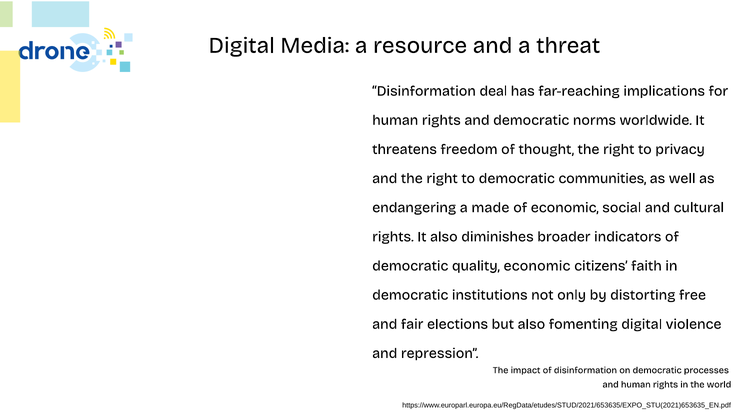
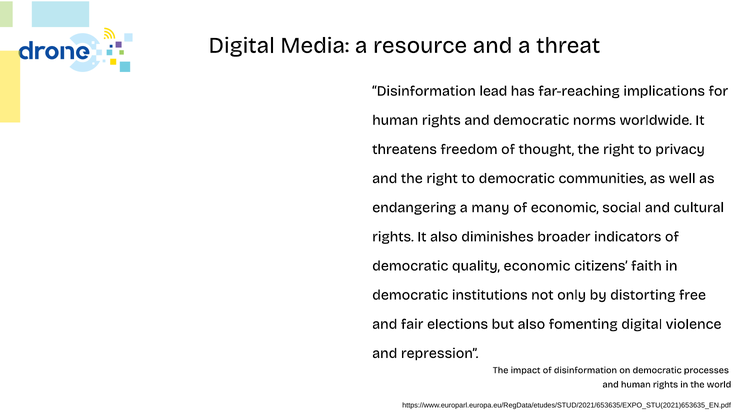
deal: deal -> lead
made: made -> many
